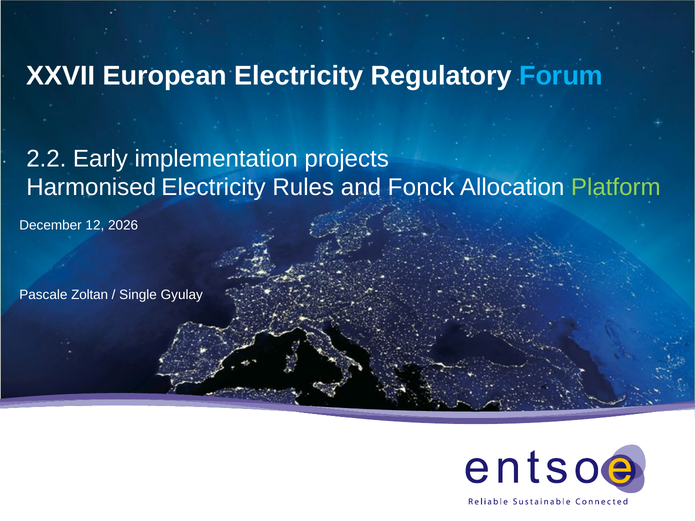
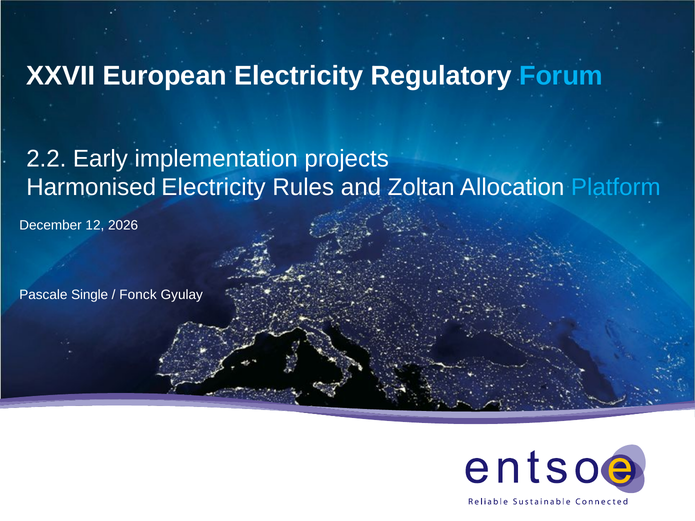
Fonck: Fonck -> Zoltan
Platform colour: light green -> light blue
Zoltan: Zoltan -> Single
Single: Single -> Fonck
